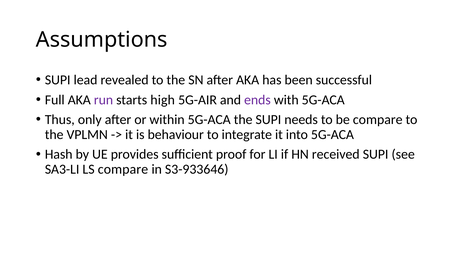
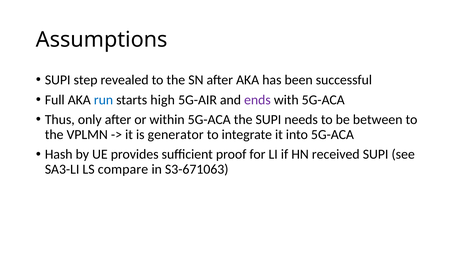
lead: lead -> step
run colour: purple -> blue
be compare: compare -> between
behaviour: behaviour -> generator
S3-933646: S3-933646 -> S3-671063
